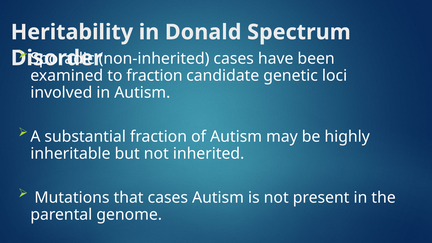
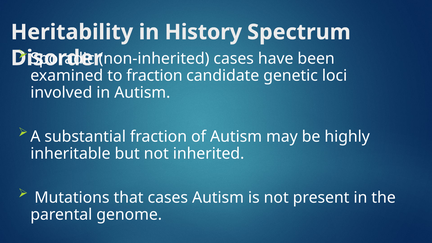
Donald: Donald -> History
